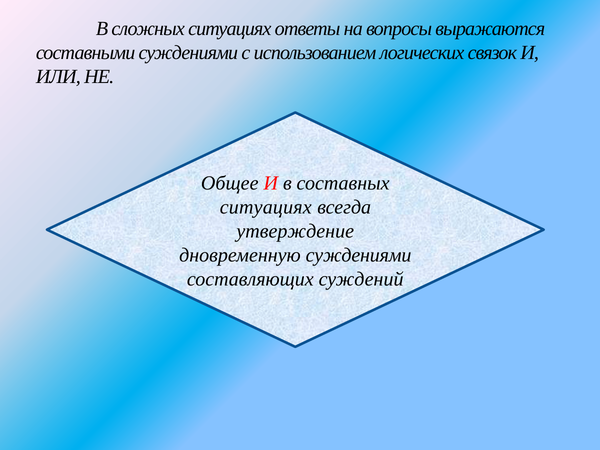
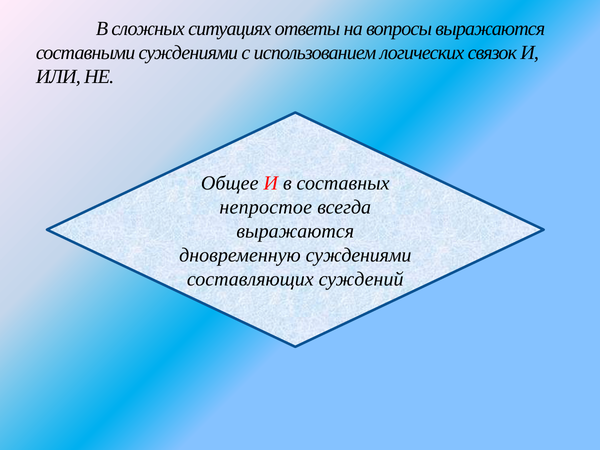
ситуациях at (266, 207): ситуациях -> непростое
утверждение at (295, 231): утверждение -> выражаются
